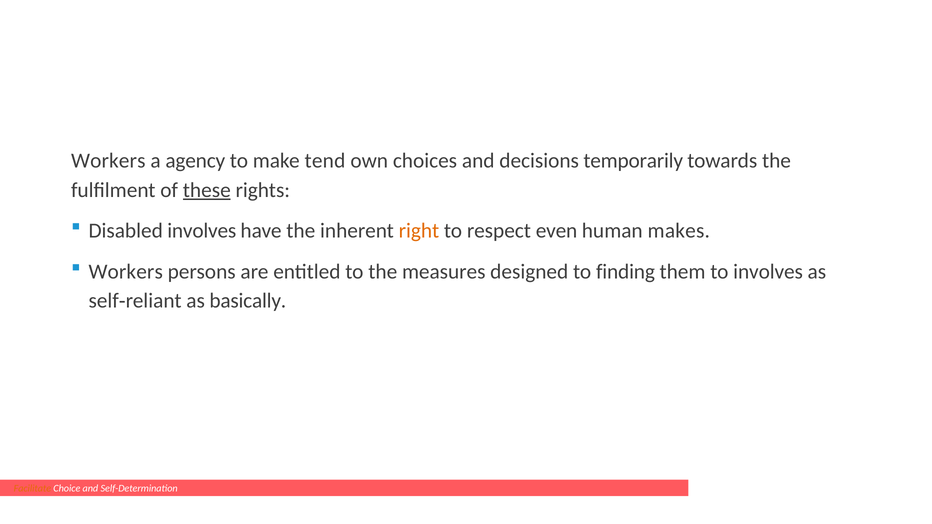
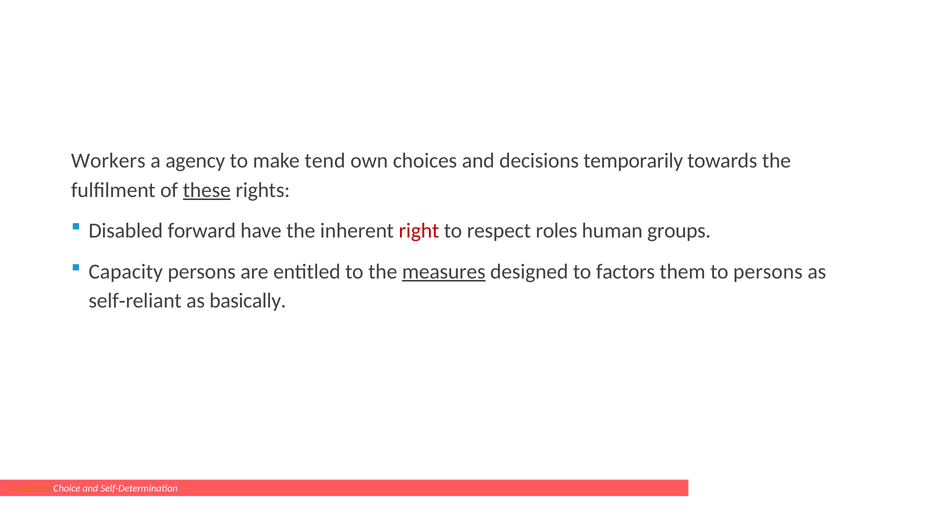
Disabled involves: involves -> forward
right colour: orange -> red
even: even -> roles
makes: makes -> groups
Workers at (126, 272): Workers -> Capacity
measures underline: none -> present
finding: finding -> factors
to involves: involves -> persons
